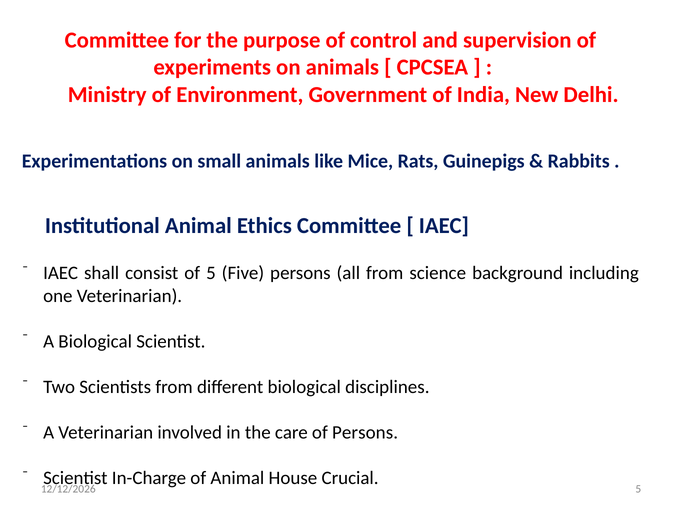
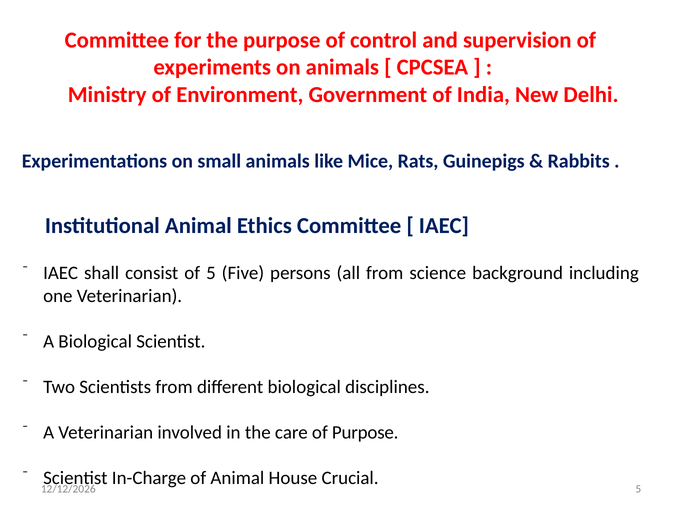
of Persons: Persons -> Purpose
